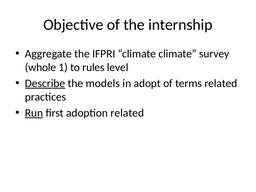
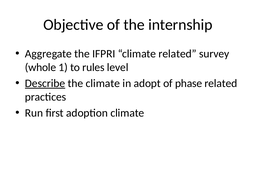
climate climate: climate -> related
the models: models -> climate
terms: terms -> phase
Run underline: present -> none
adoption related: related -> climate
